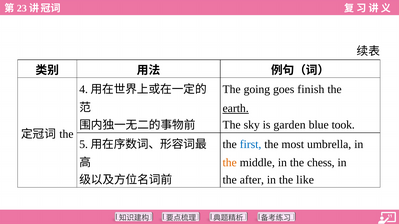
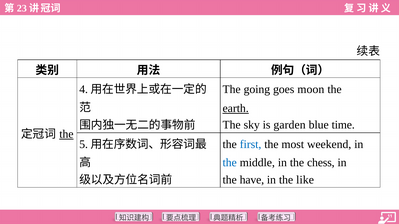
finish: finish -> moon
took: took -> time
the at (66, 134) underline: none -> present
umbrella: umbrella -> weekend
the at (230, 163) colour: orange -> blue
after: after -> have
